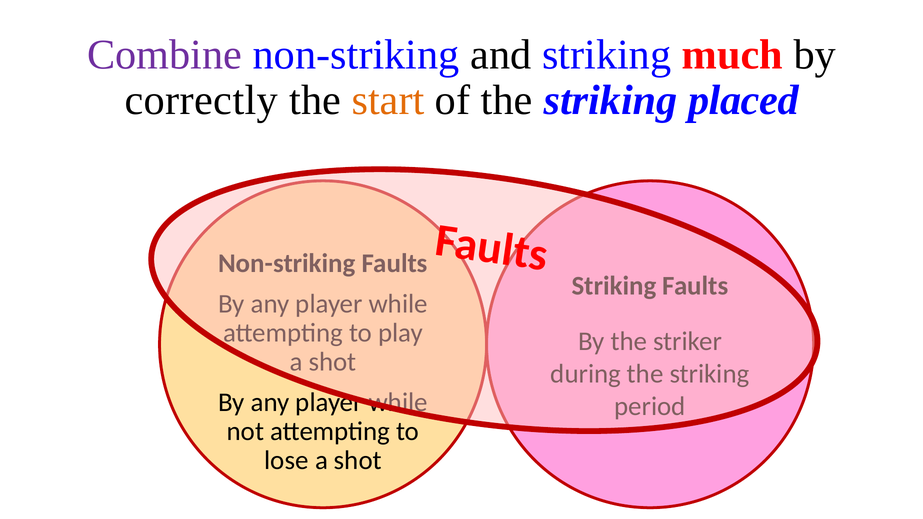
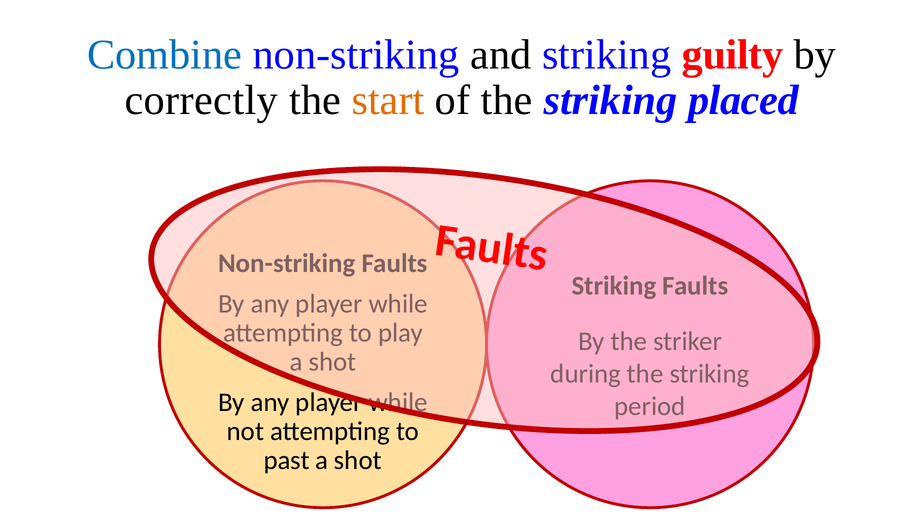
Combine colour: purple -> blue
much: much -> guilty
lose: lose -> past
